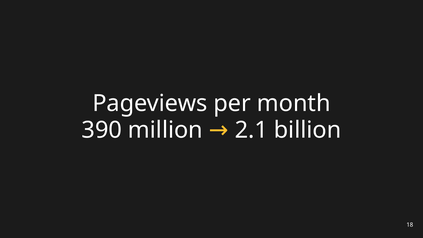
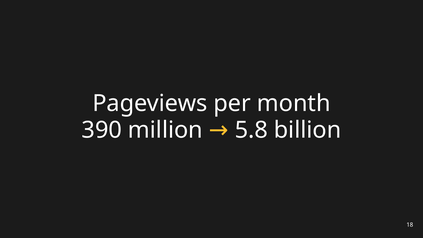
2.1: 2.1 -> 5.8
